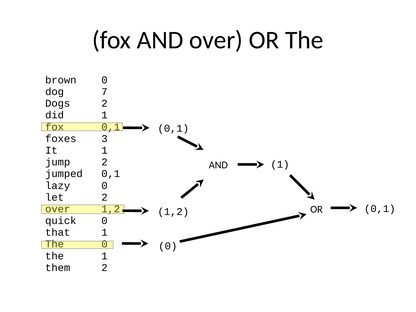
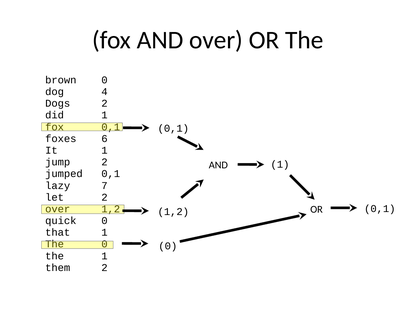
7: 7 -> 4
3: 3 -> 6
lazy 0: 0 -> 7
